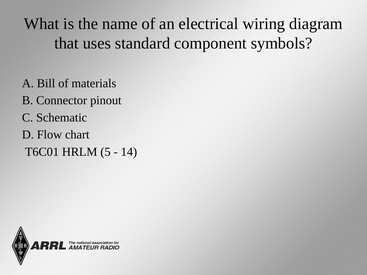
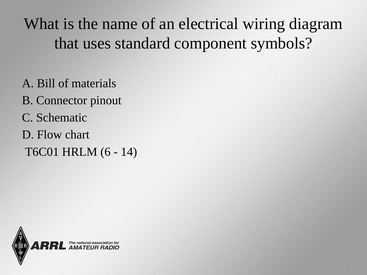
5: 5 -> 6
